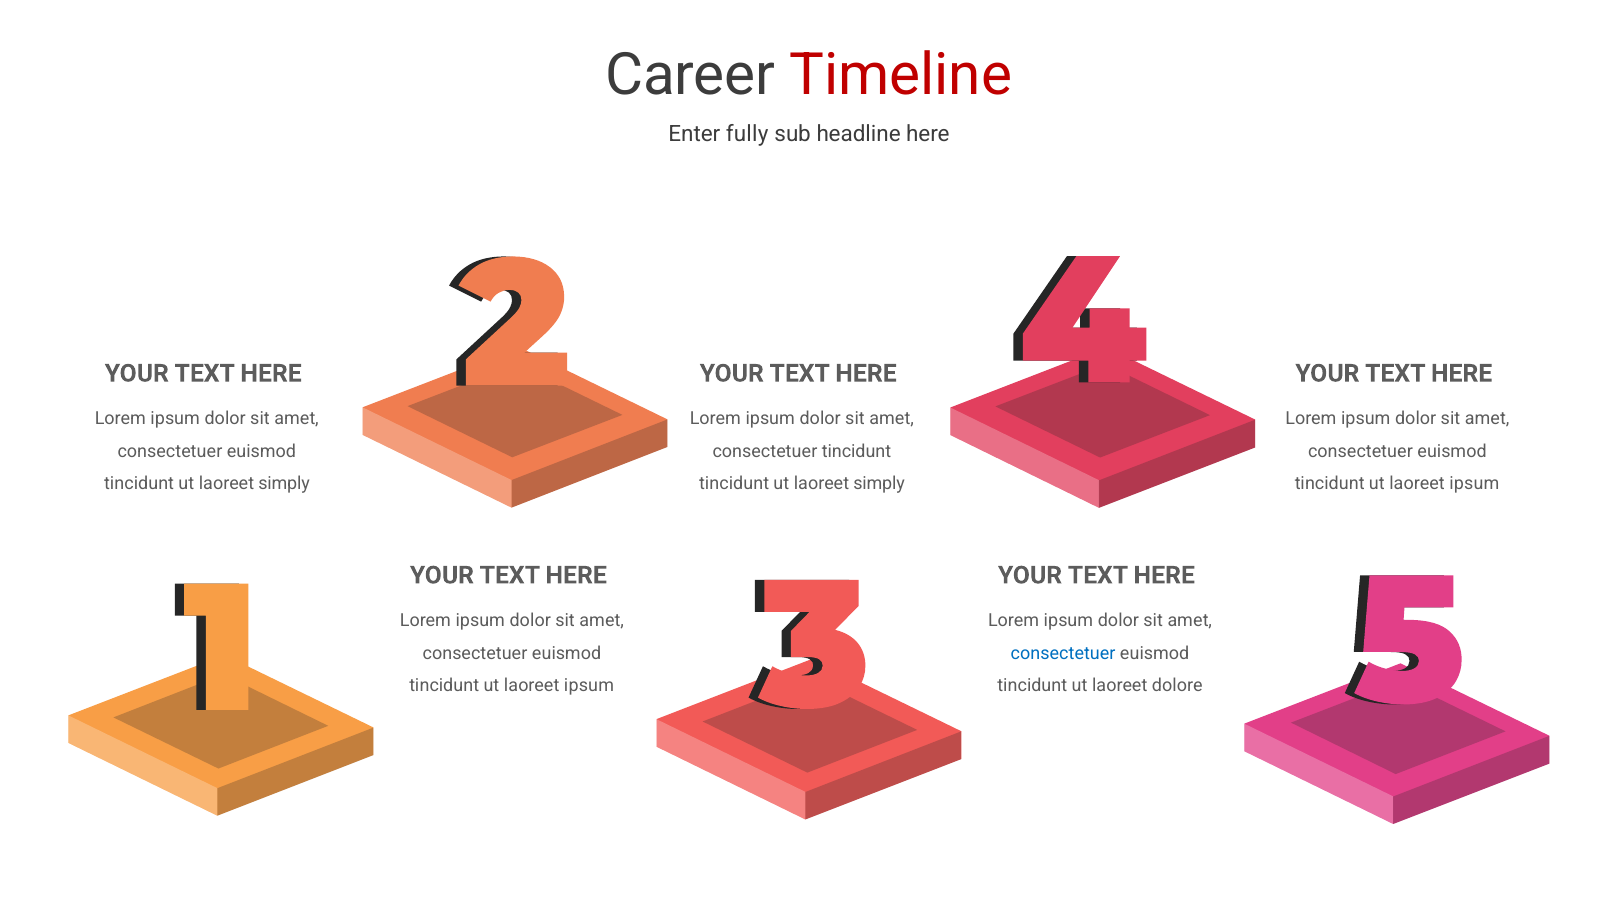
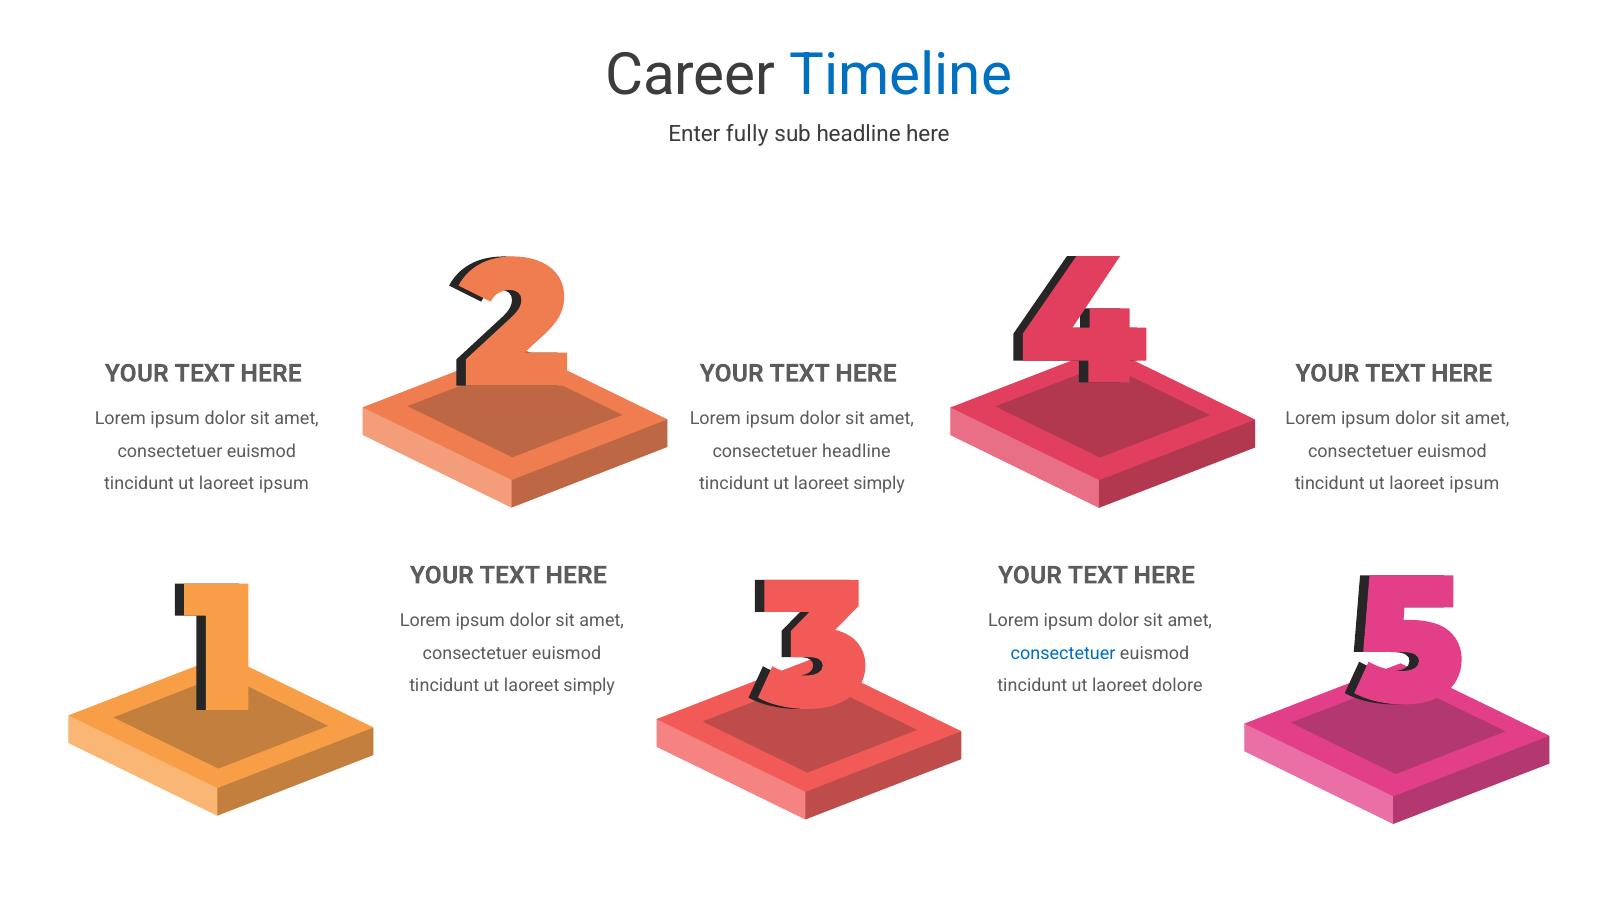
Timeline colour: red -> blue
consectetuer tincidunt: tincidunt -> headline
simply at (284, 484): simply -> ipsum
ipsum at (589, 686): ipsum -> simply
